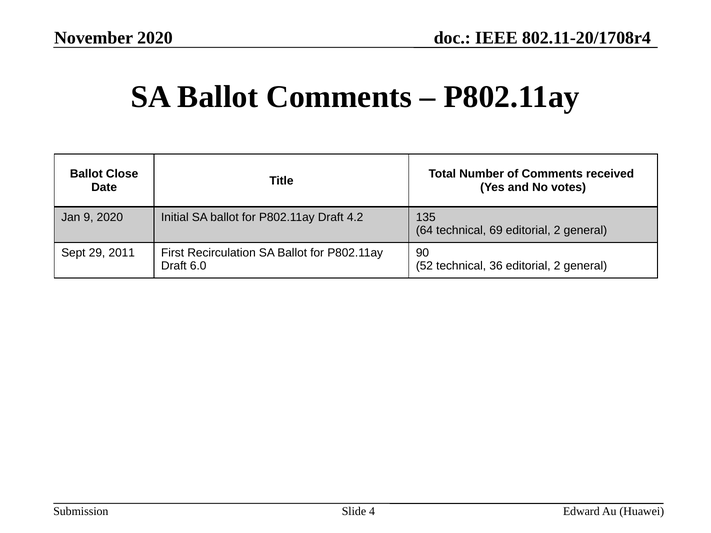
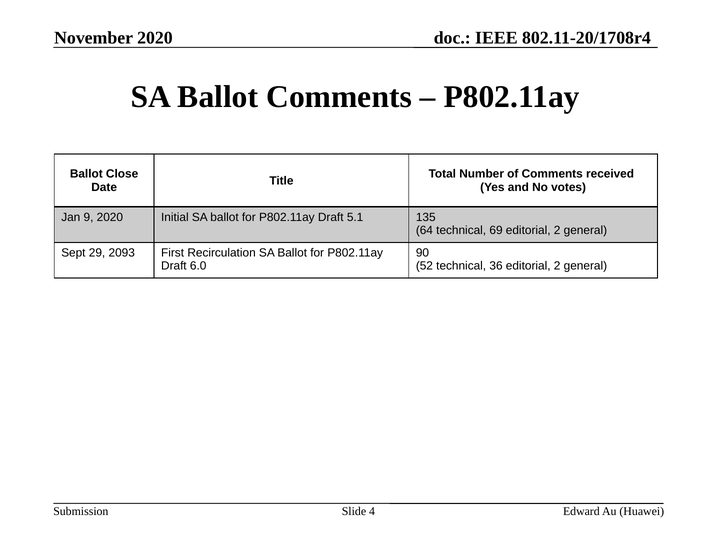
4.2: 4.2 -> 5.1
2011: 2011 -> 2093
